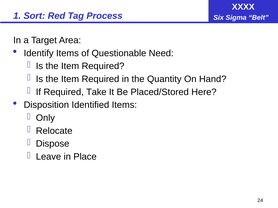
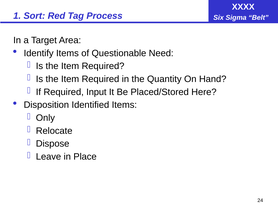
Take: Take -> Input
